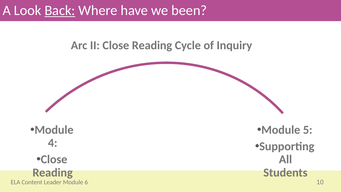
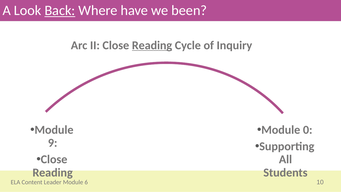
Reading at (152, 45) underline: none -> present
5: 5 -> 0
4: 4 -> 9
